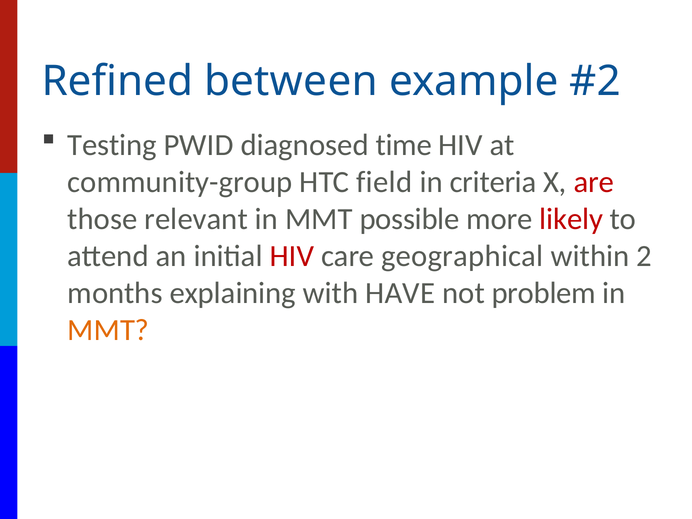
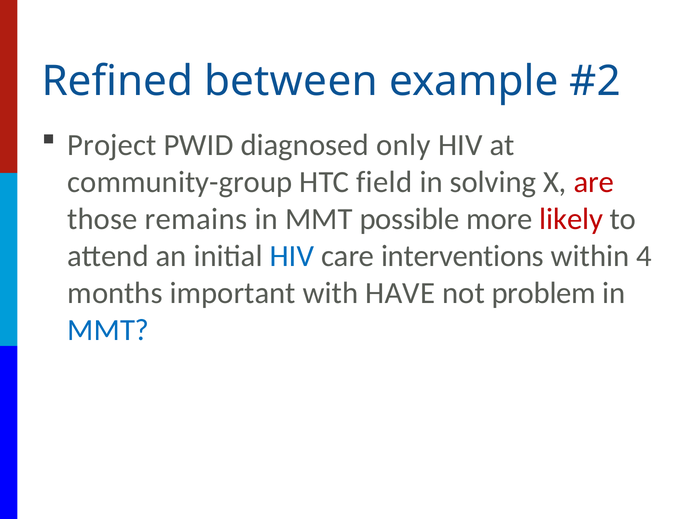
Testing: Testing -> Project
time: time -> only
criteria: criteria -> solving
relevant: relevant -> remains
HIV at (292, 256) colour: red -> blue
geographical: geographical -> interventions
2: 2 -> 4
explaining: explaining -> important
MMT at (108, 330) colour: orange -> blue
